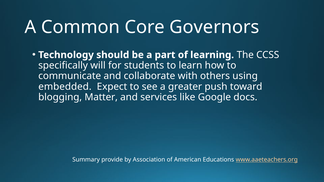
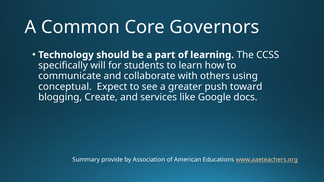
embedded: embedded -> conceptual
Matter: Matter -> Create
